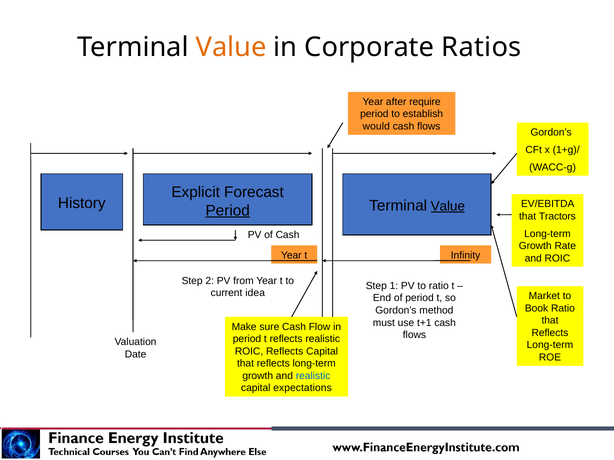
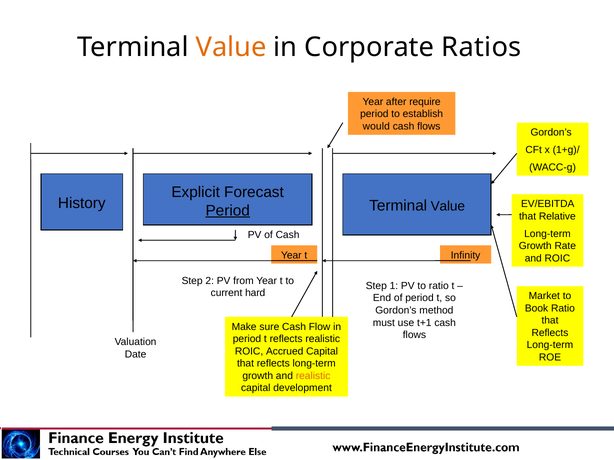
Value at (448, 206) underline: present -> none
Tractors: Tractors -> Relative
idea: idea -> hard
ROIC Reflects: Reflects -> Accrued
realistic at (313, 376) colour: blue -> orange
expectations: expectations -> development
